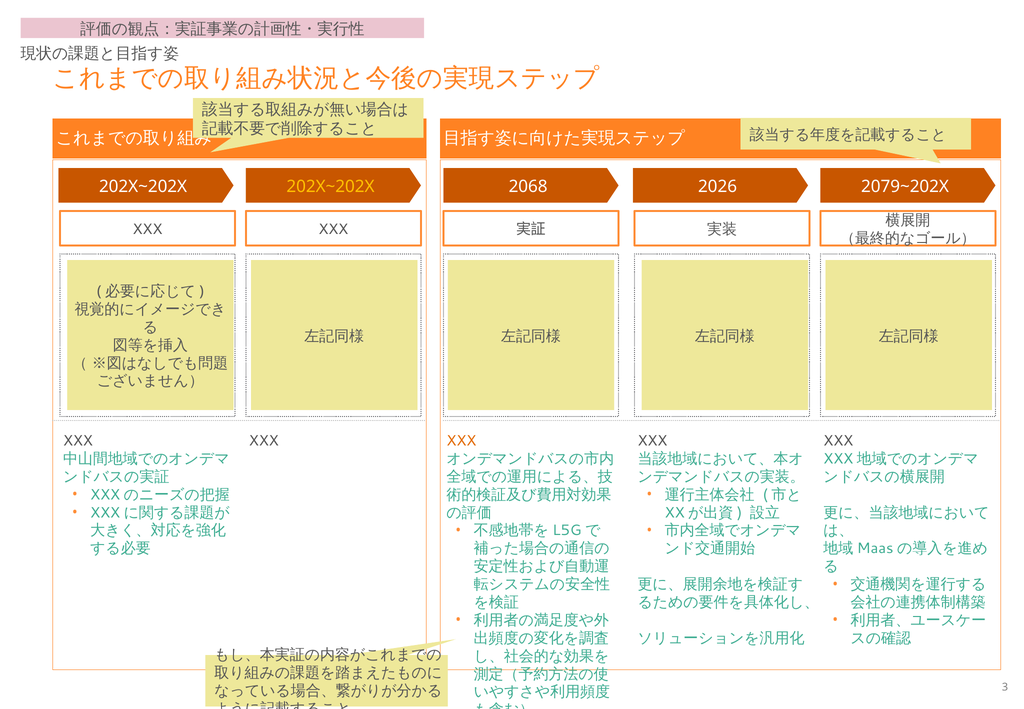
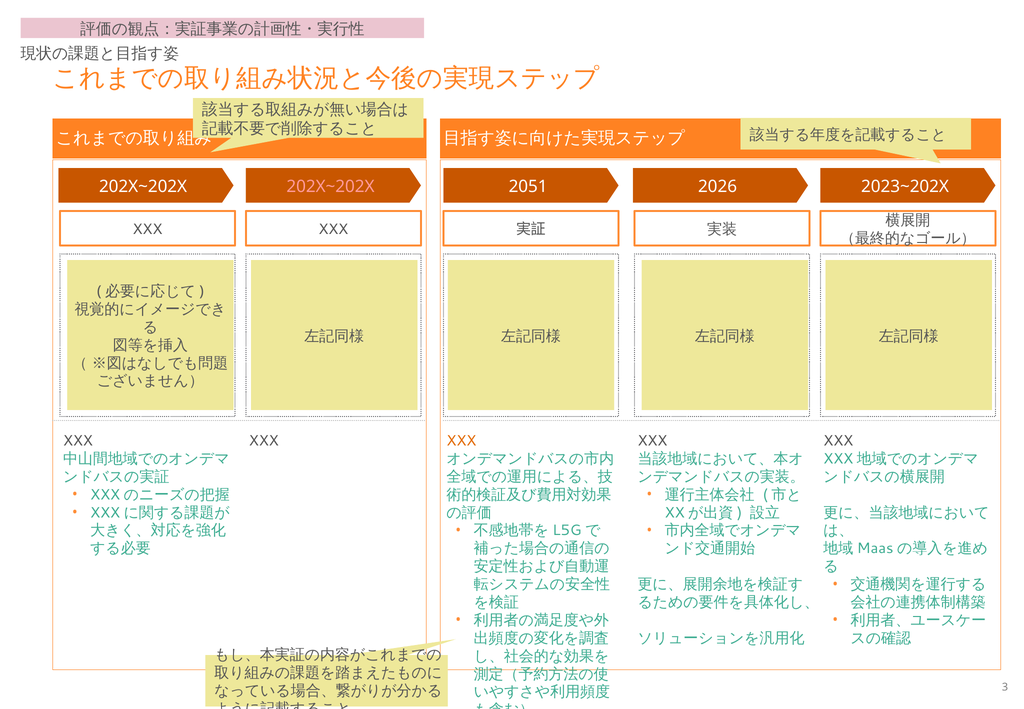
202X~202X at (330, 187) colour: yellow -> pink
2068: 2068 -> 2051
2079~202X: 2079~202X -> 2023~202X
